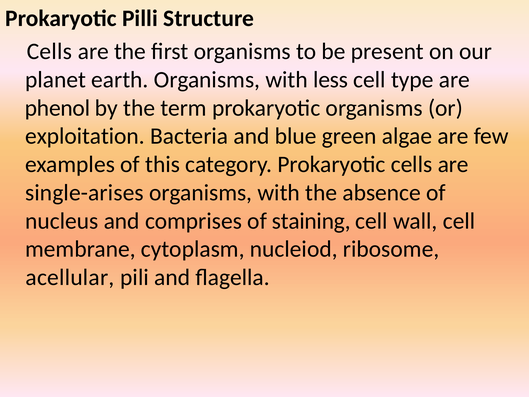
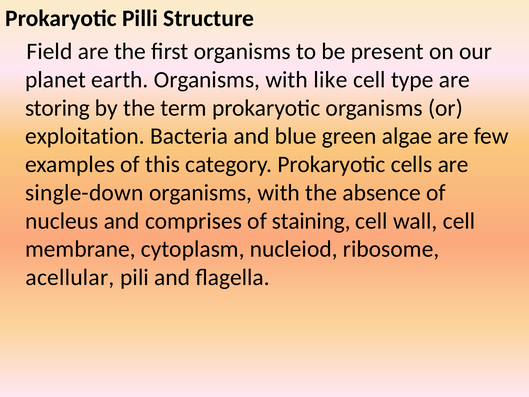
Cells at (49, 51): Cells -> Field
less: less -> like
phenol: phenol -> storing
single-arises: single-arises -> single-down
